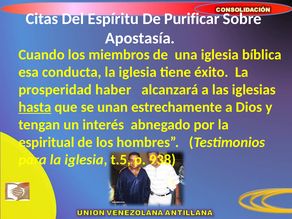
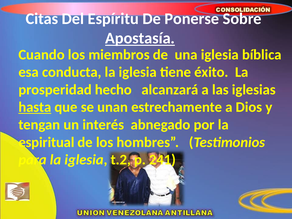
Purificar: Purificar -> Ponerse
Apostasía underline: none -> present
haber: haber -> hecho
t.5: t.5 -> t.2
938: 938 -> 241
